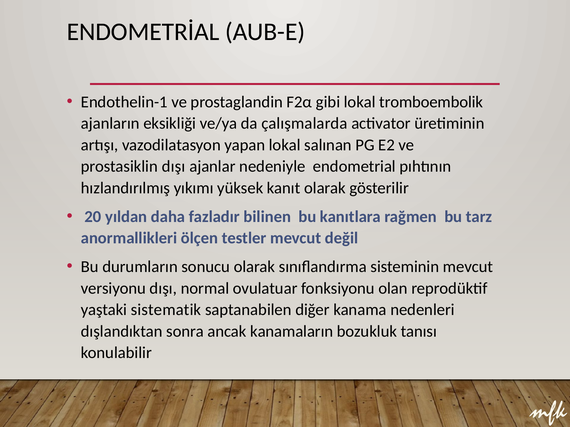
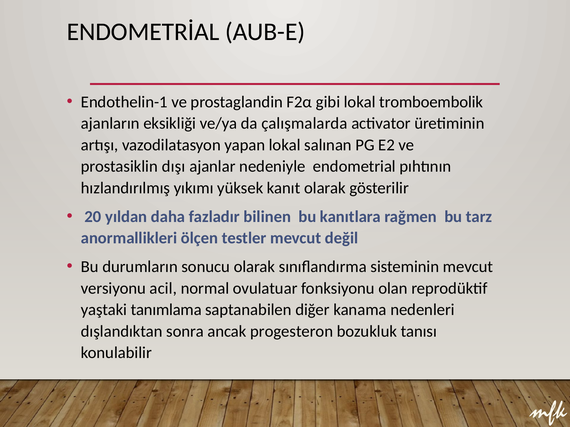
versiyonu dışı: dışı -> acil
sistematik: sistematik -> tanımlama
kanamaların: kanamaların -> progesteron
